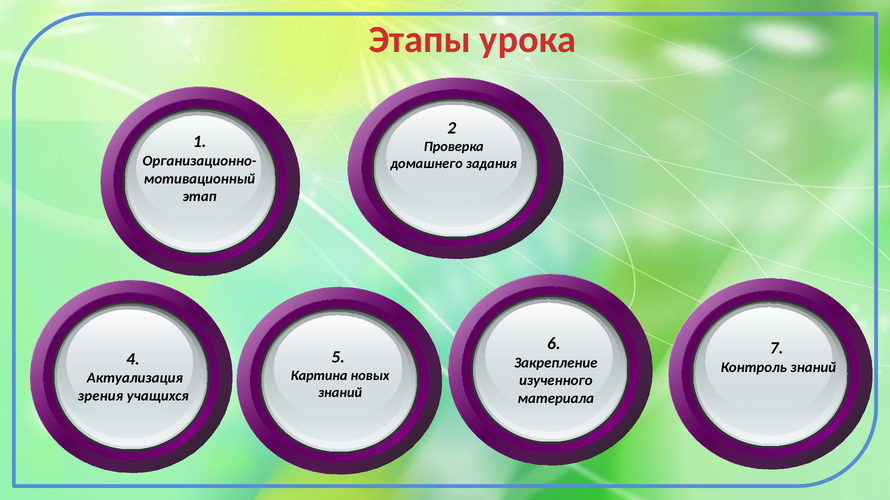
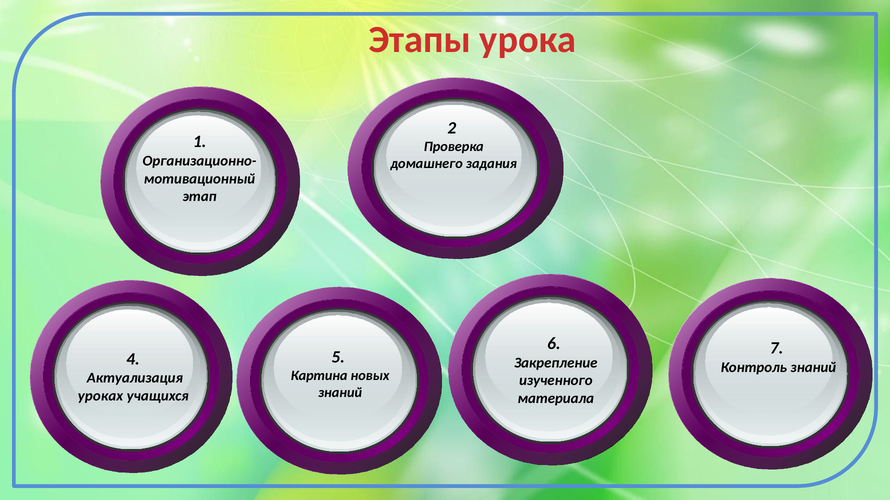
зрения: зрения -> уроках
